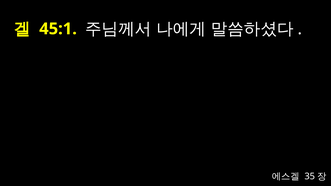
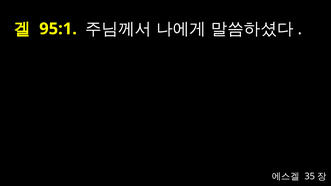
45:1: 45:1 -> 95:1
